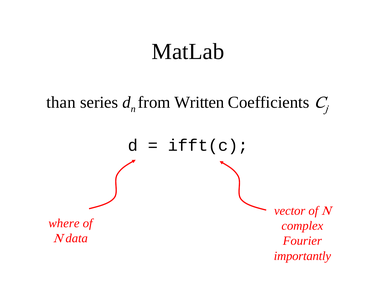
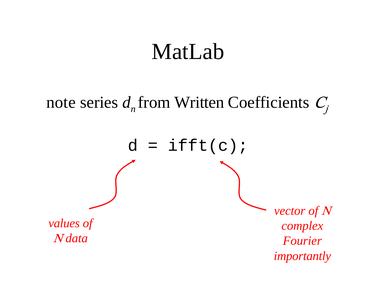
than: than -> note
where: where -> values
